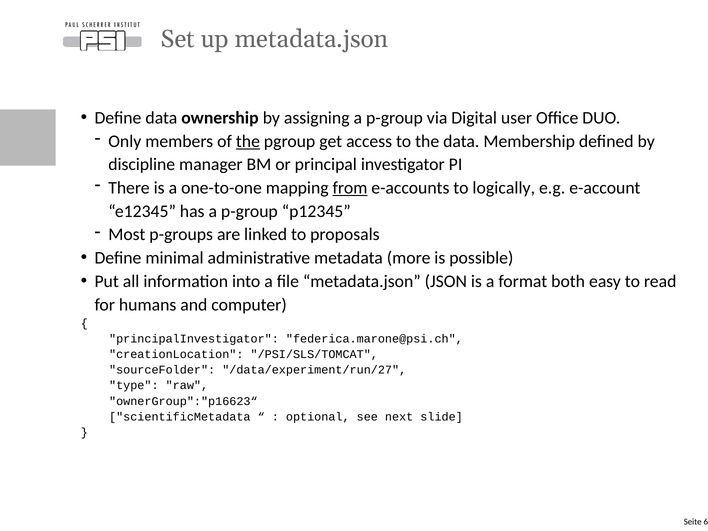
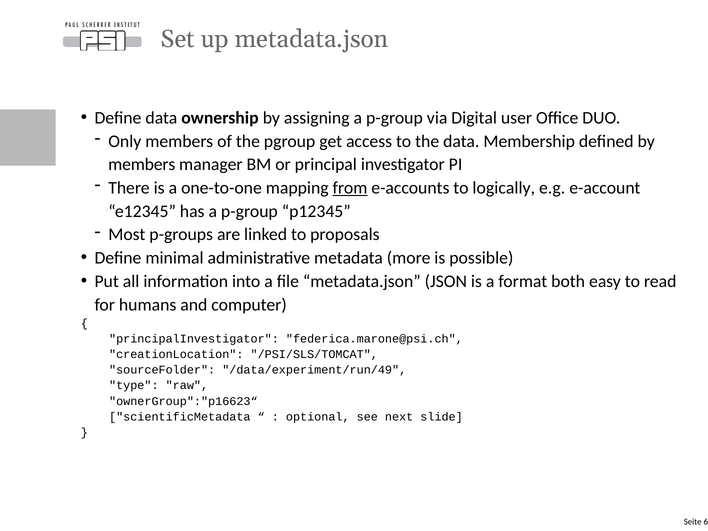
the at (248, 141) underline: present -> none
discipline at (142, 165): discipline -> members
/data/experiment/run/27: /data/experiment/run/27 -> /data/experiment/run/49
